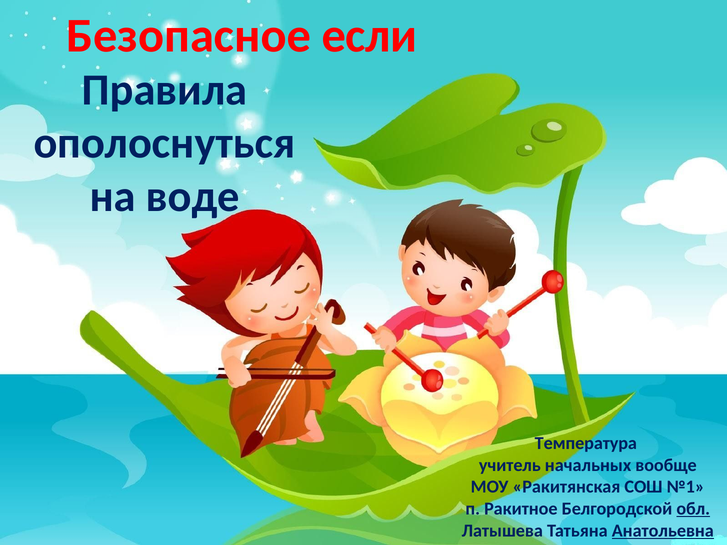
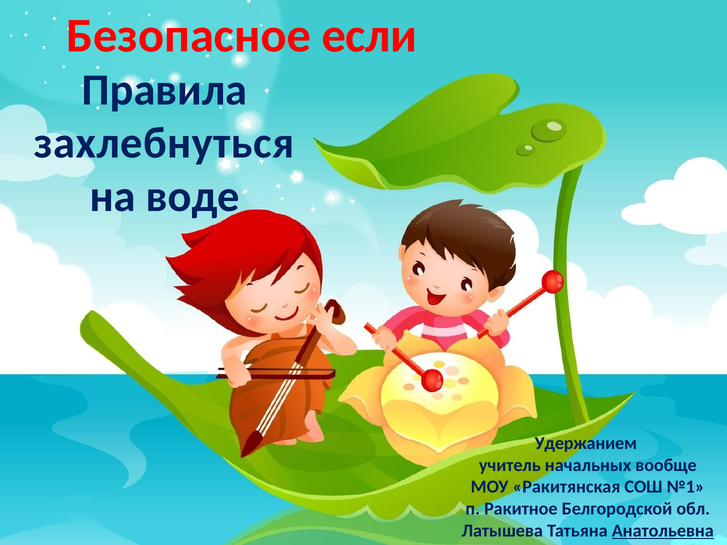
ополоснуться: ополоснуться -> захлебнуться
Температура: Температура -> Удержанием
обл underline: present -> none
